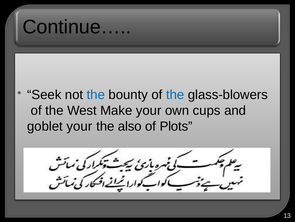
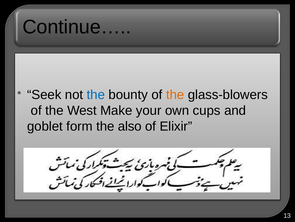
the at (175, 94) colour: blue -> orange
goblet your: your -> form
Plots: Plots -> Elixir
